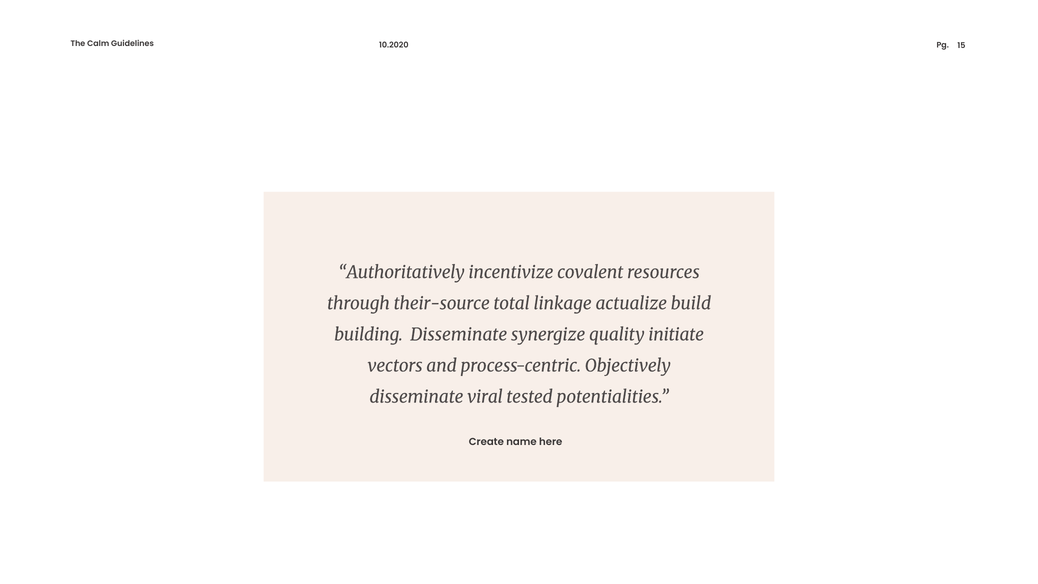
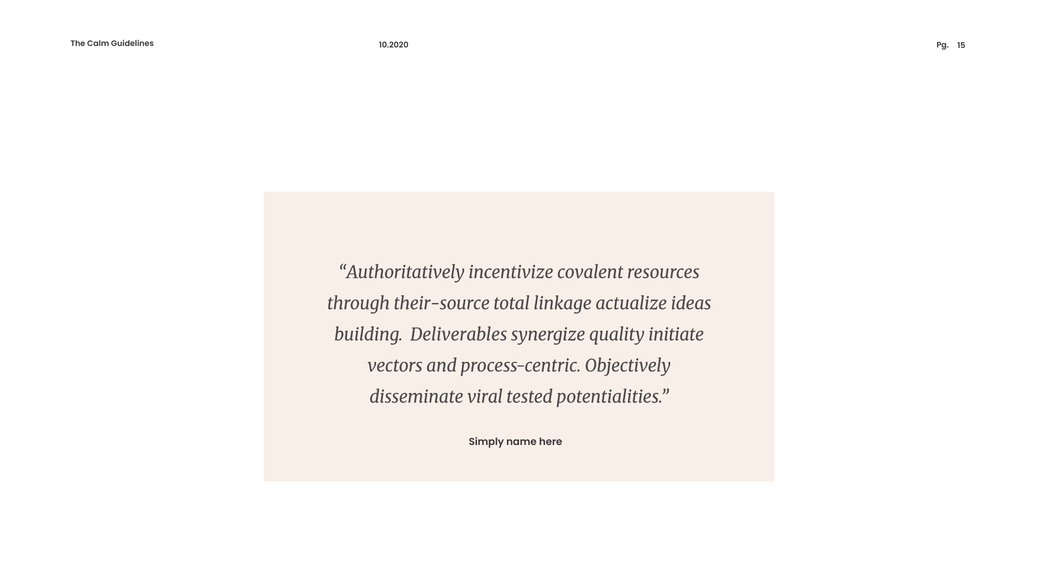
build: build -> ideas
building Disseminate: Disseminate -> Deliverables
Create: Create -> Simply
